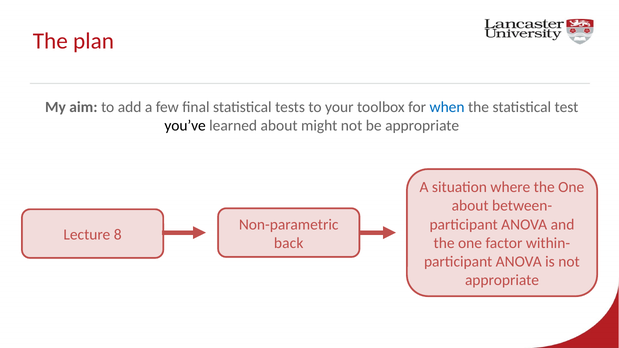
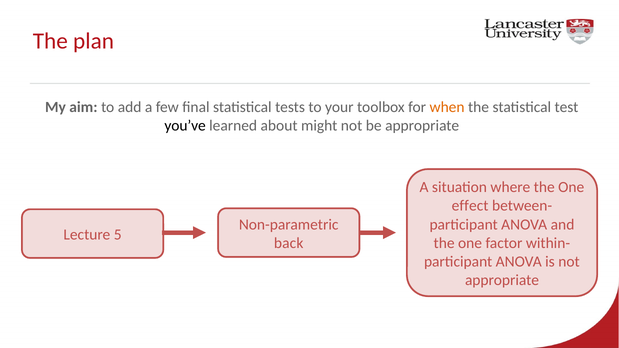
when colour: blue -> orange
about at (470, 206): about -> effect
8: 8 -> 5
